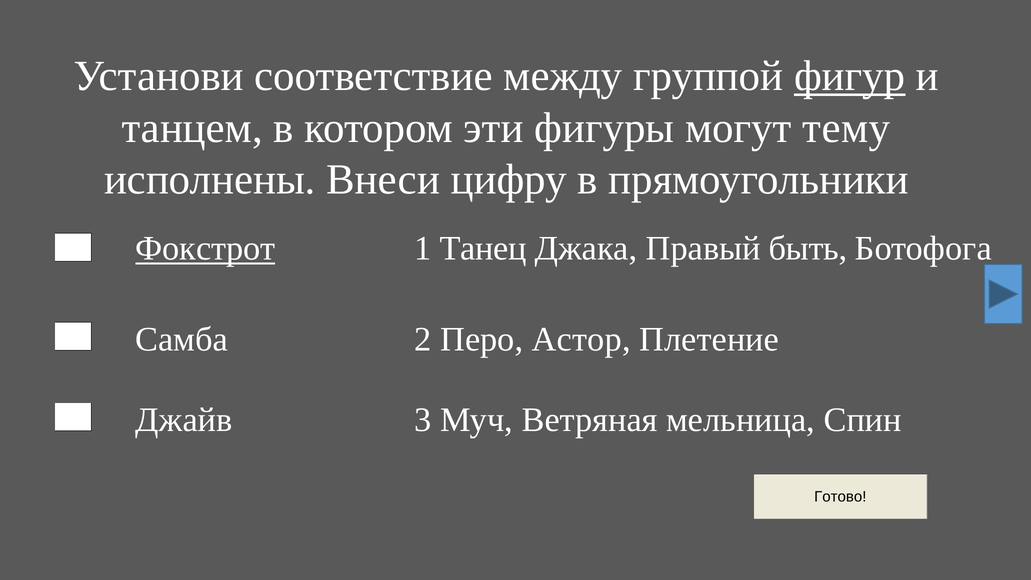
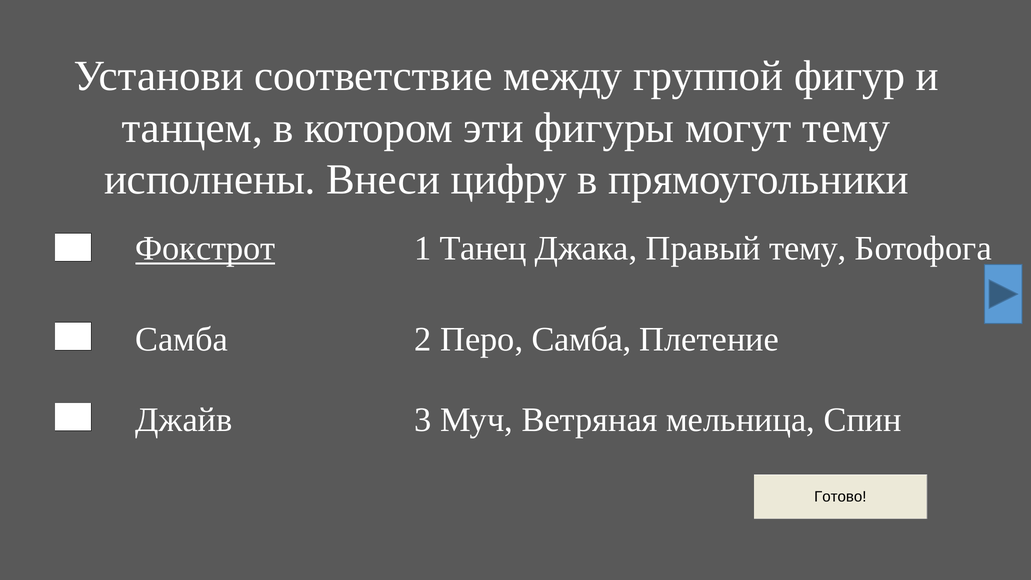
фигур underline: present -> none
Правый быть: быть -> тему
Перо Астор: Астор -> Самба
